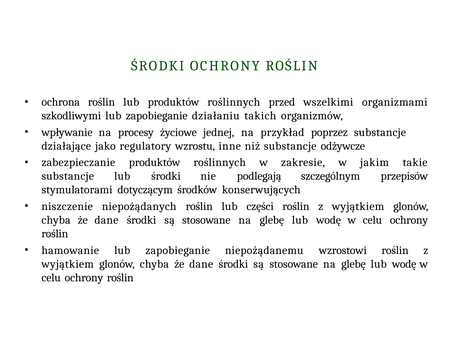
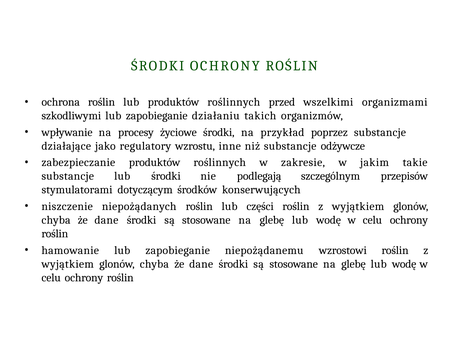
życiowe jednej: jednej -> środki
